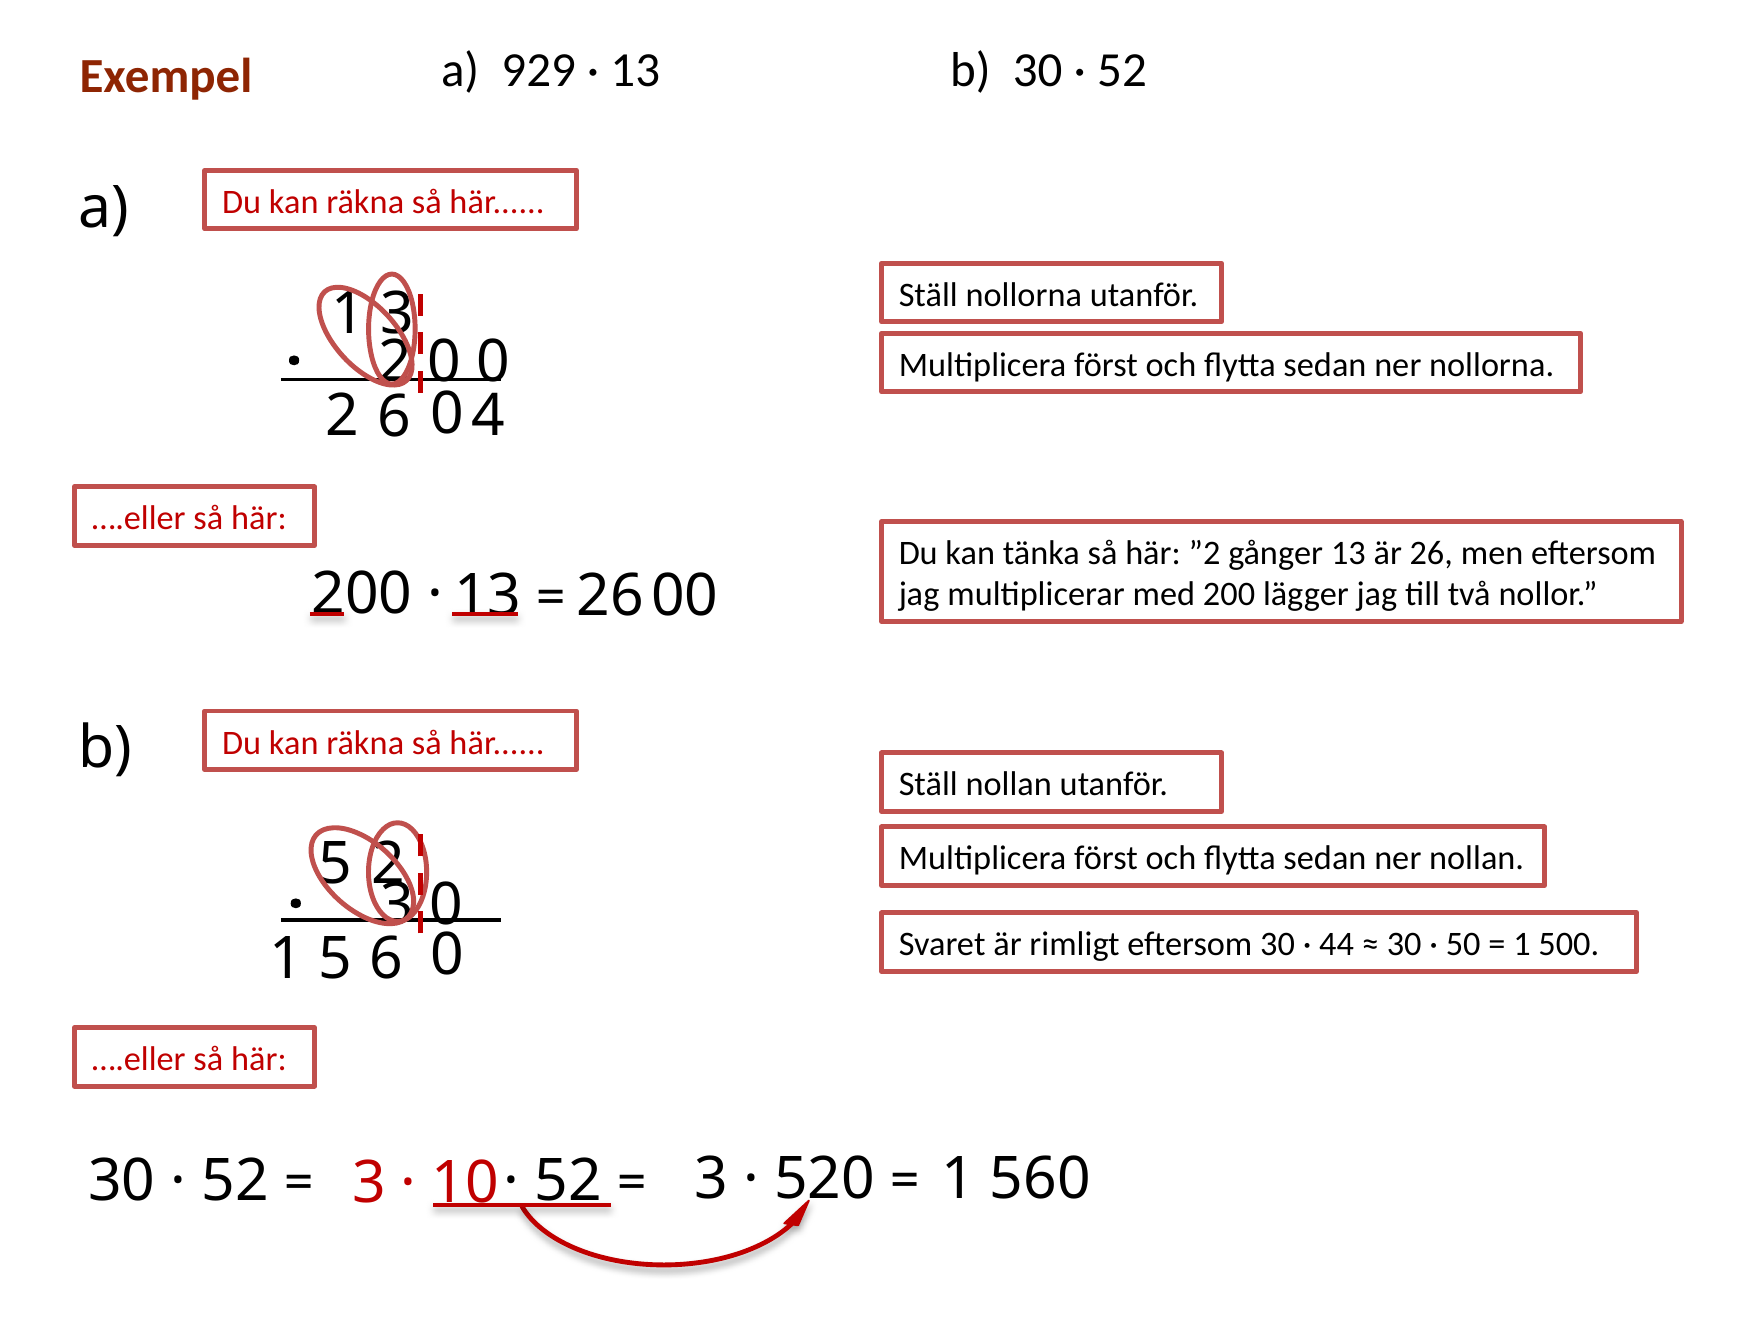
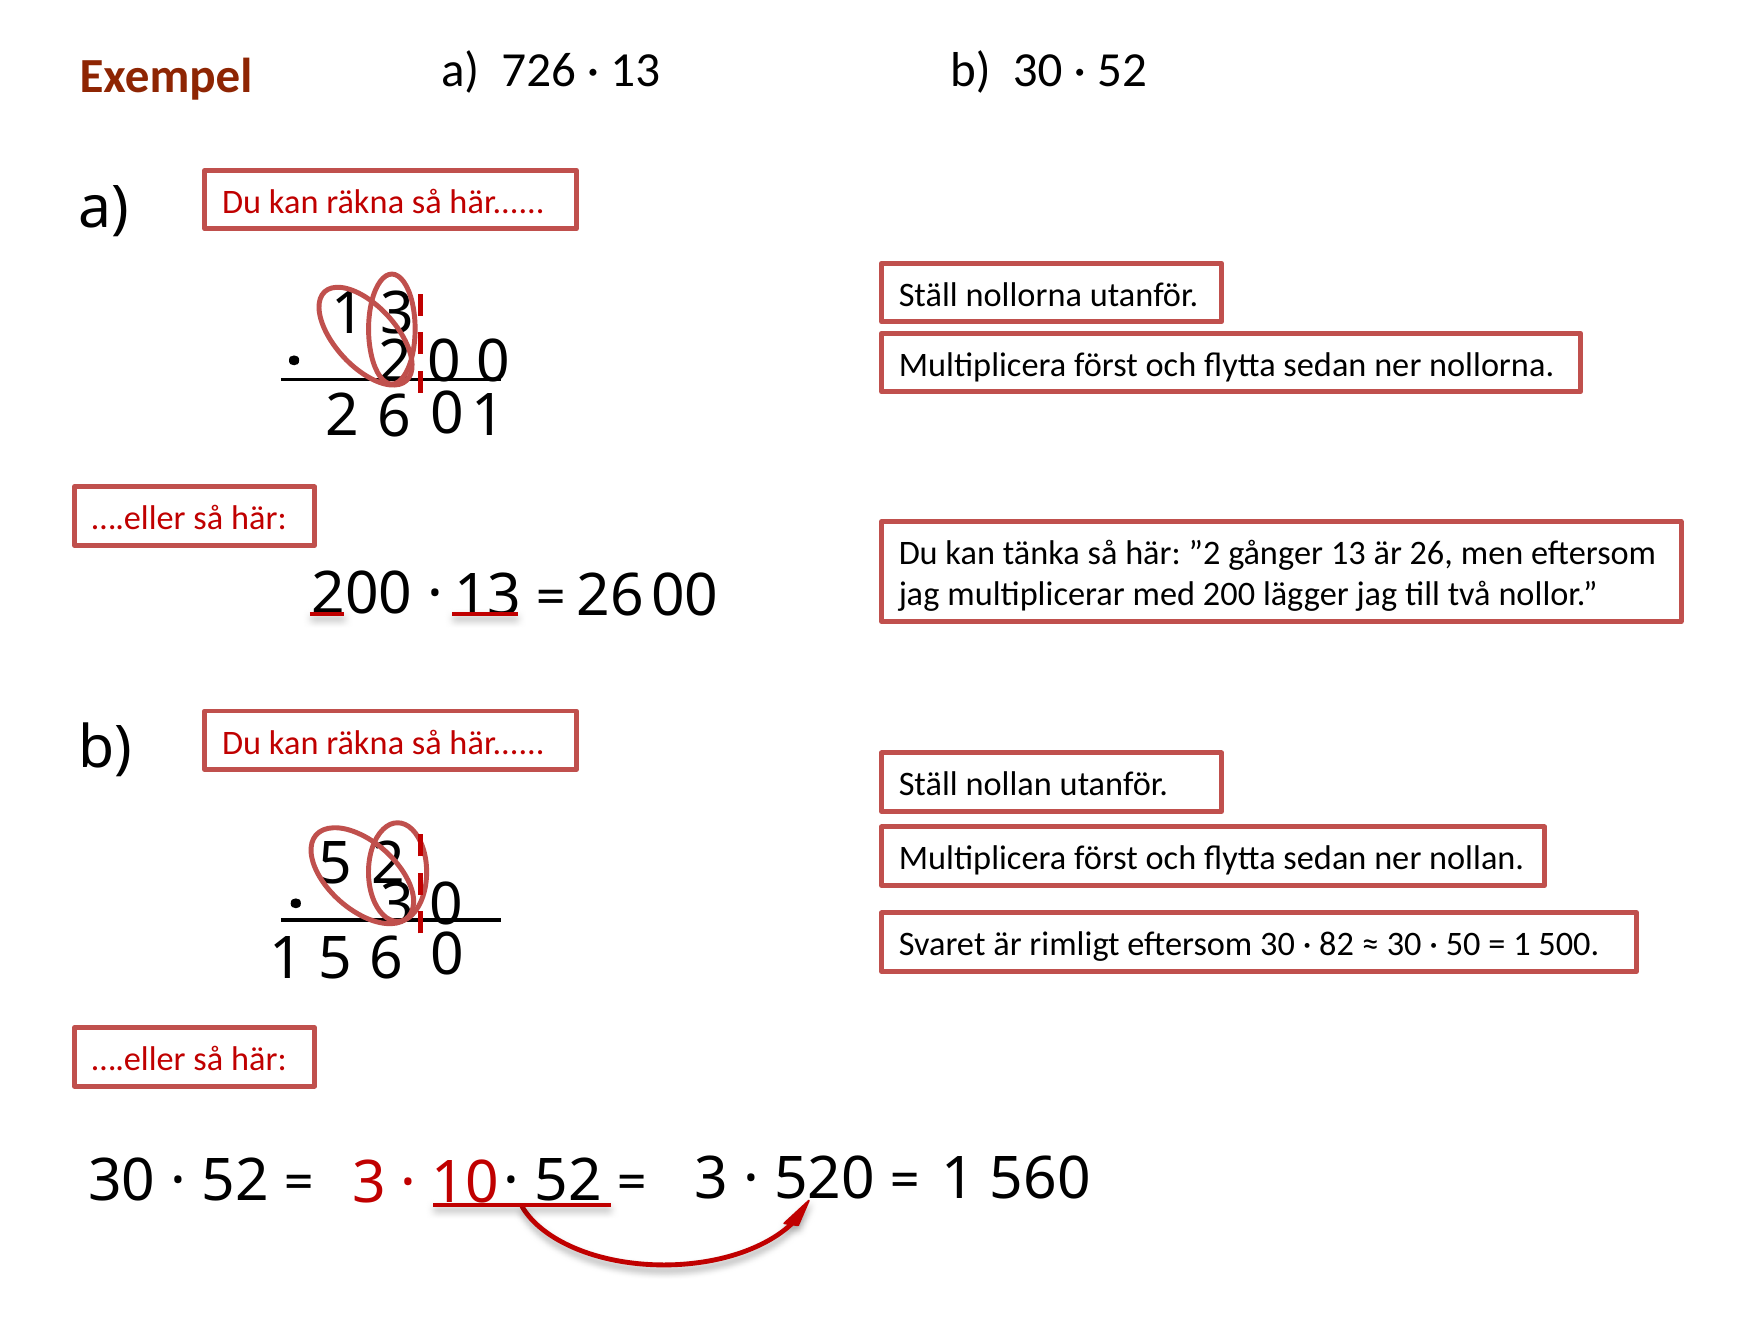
929: 929 -> 726
2 4: 4 -> 1
44: 44 -> 82
